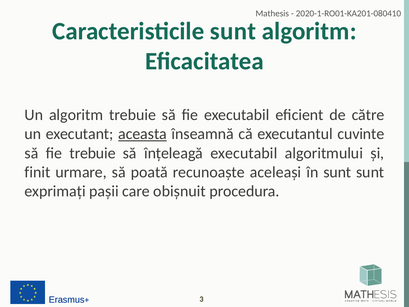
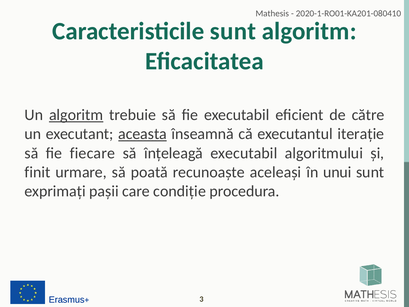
algoritm at (76, 115) underline: none -> present
cuvinte: cuvinte -> iterație
fie trebuie: trebuie -> fiecare
în sunt: sunt -> unui
obișnuit: obișnuit -> condiție
